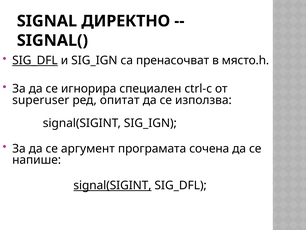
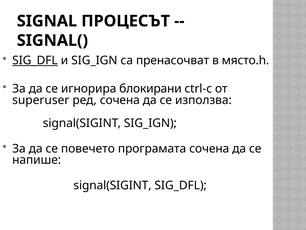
ДИРЕКТНО: ДИРЕКТНО -> ПРОЦЕСЪТ
специален: специален -> блокирани
ред опитат: опитат -> сочена
аргумент: аргумент -> повечето
signal(SIGINT at (112, 185) underline: present -> none
